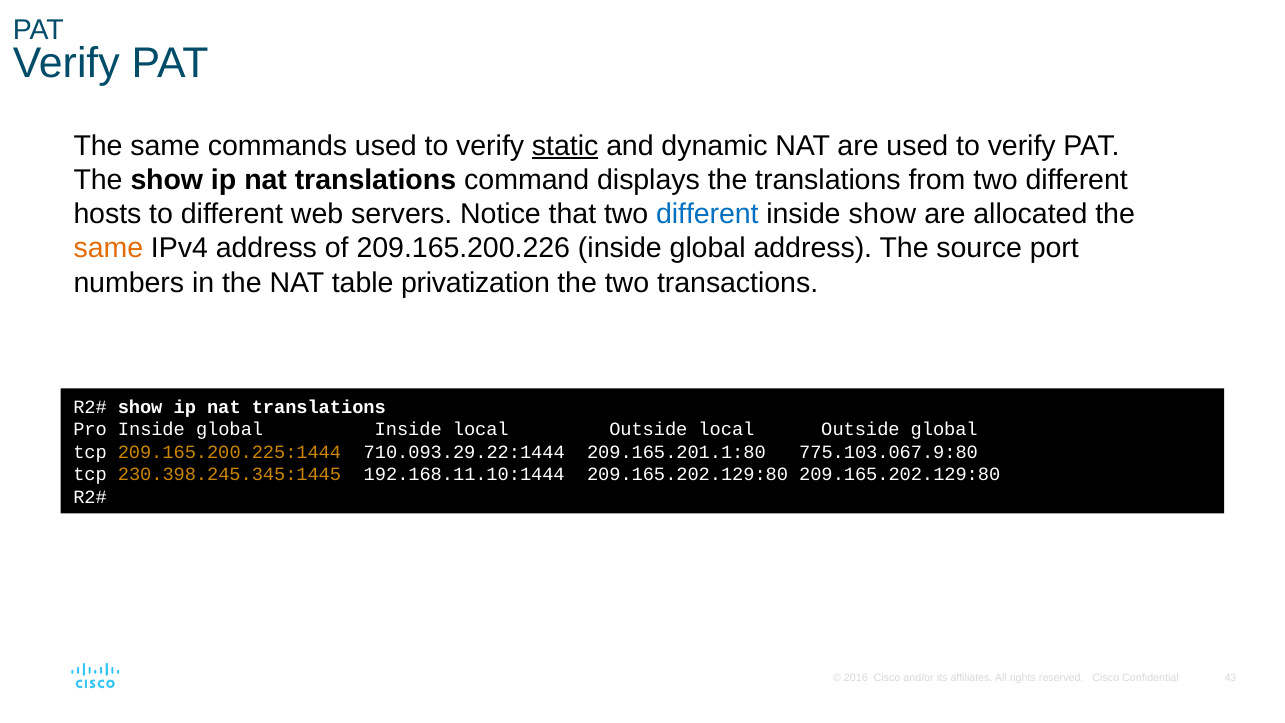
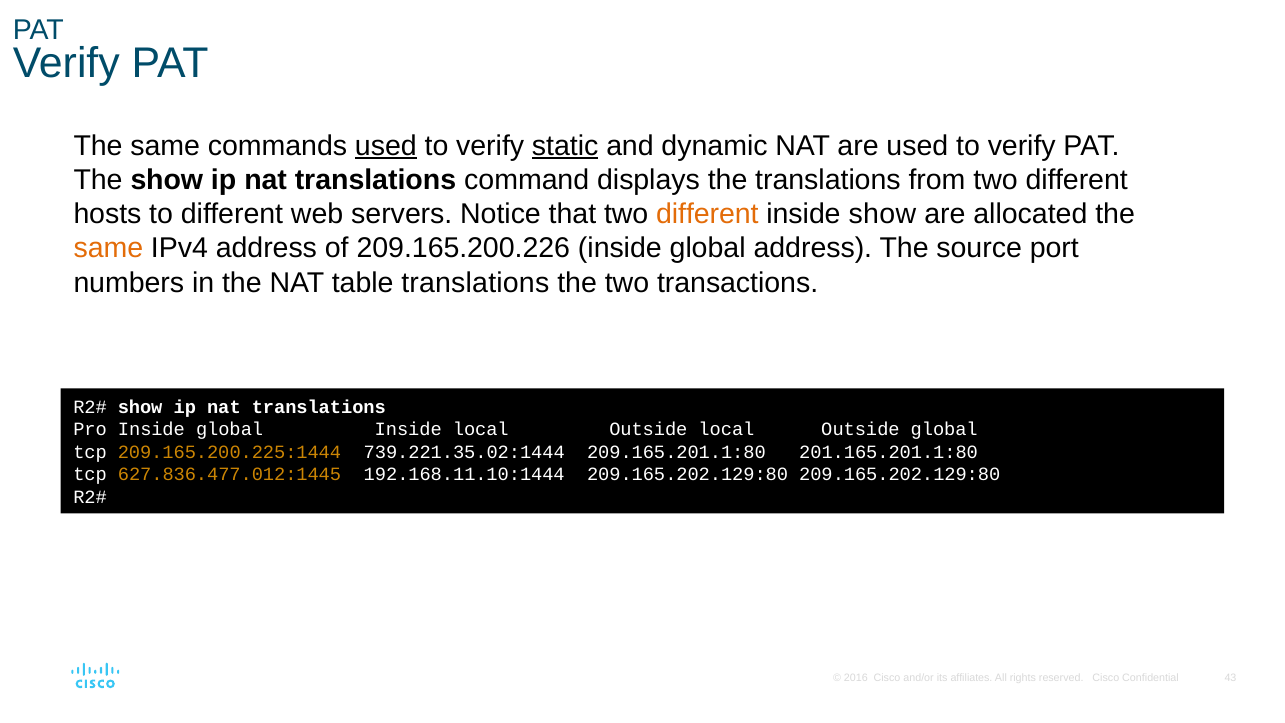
used at (386, 146) underline: none -> present
different at (707, 214) colour: blue -> orange
table privatization: privatization -> translations
710.093.29.22:1444: 710.093.29.22:1444 -> 739.221.35.02:1444
775.103.067.9:80: 775.103.067.9:80 -> 201.165.201.1:80
230.398.245.345:1445: 230.398.245.345:1445 -> 627.836.477.012:1445
